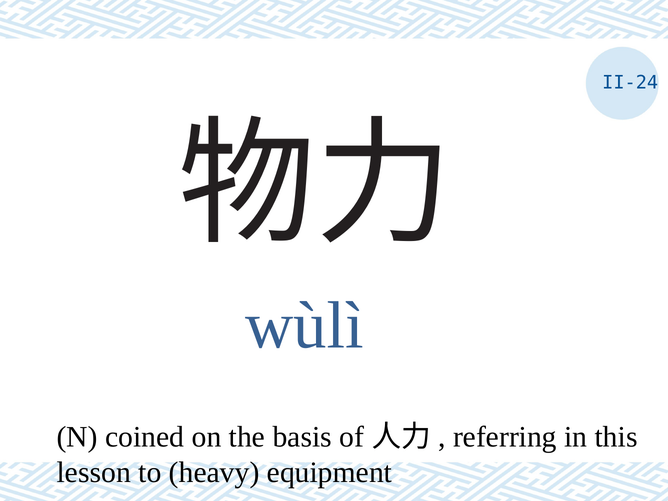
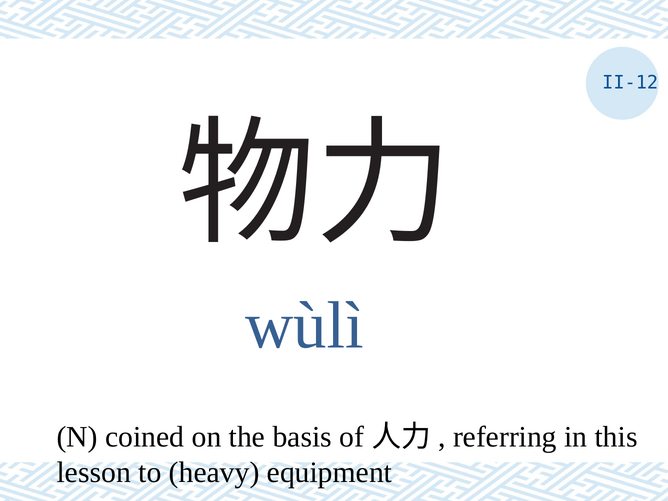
II-24: II-24 -> II-12
